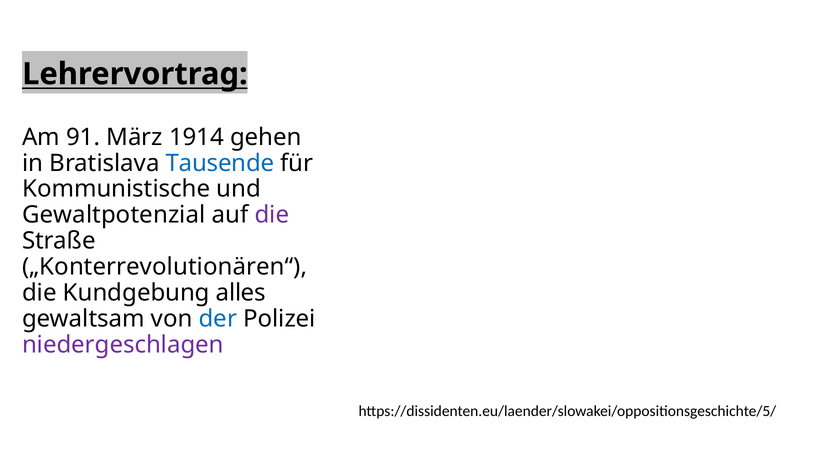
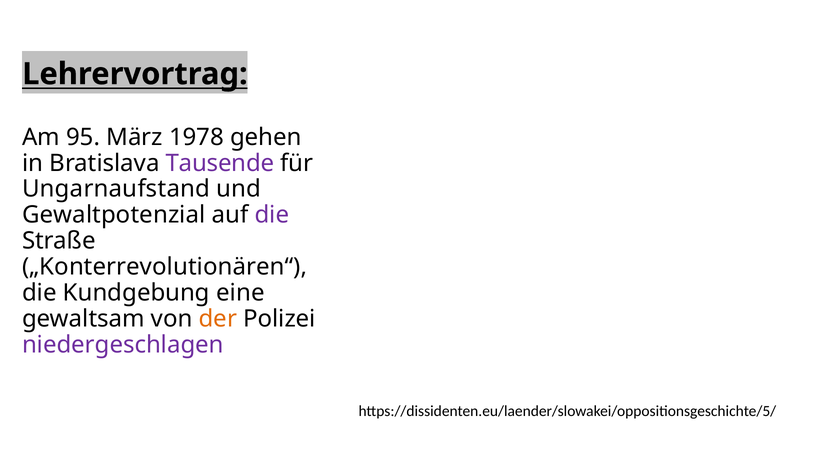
91: 91 -> 95
1914: 1914 -> 1978
Tausende colour: blue -> purple
Kommunistische: Kommunistische -> Ungarnaufstand
alles: alles -> eine
der colour: blue -> orange
